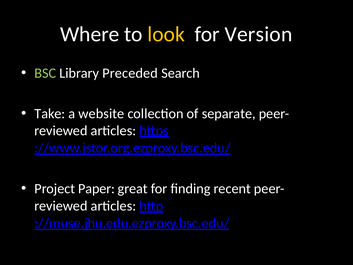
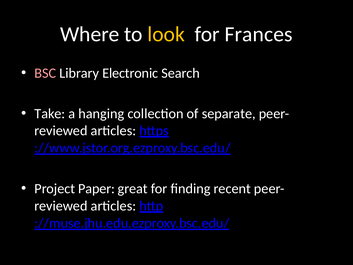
Version: Version -> Frances
BSC colour: light green -> pink
Preceded: Preceded -> Electronic
website: website -> hanging
